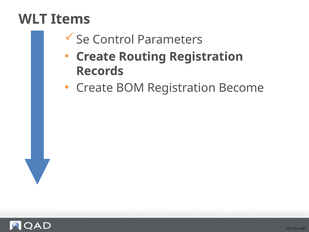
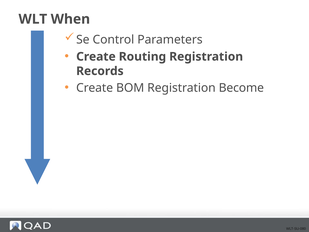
Items: Items -> When
